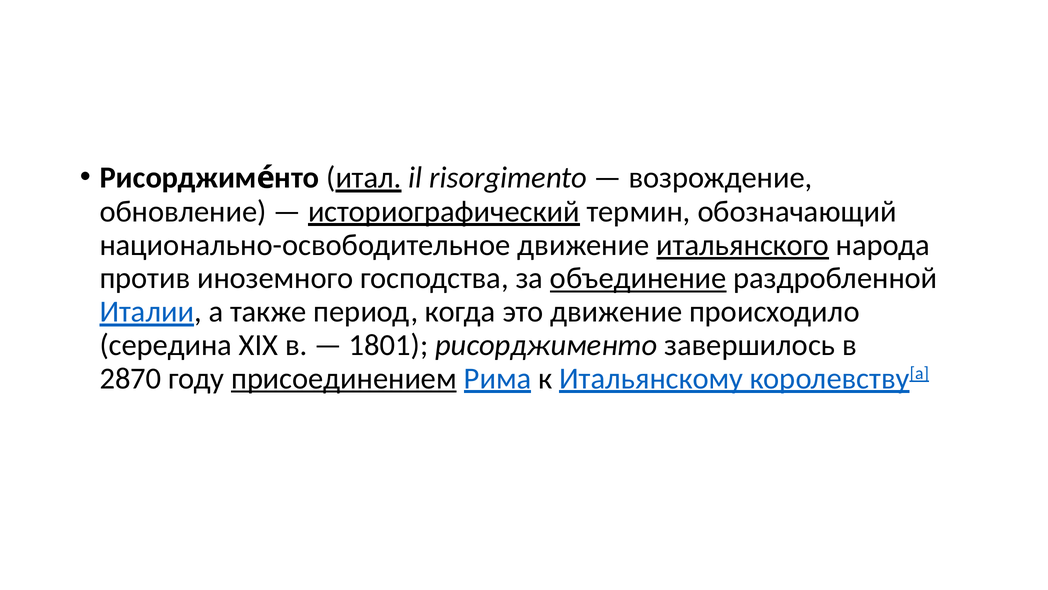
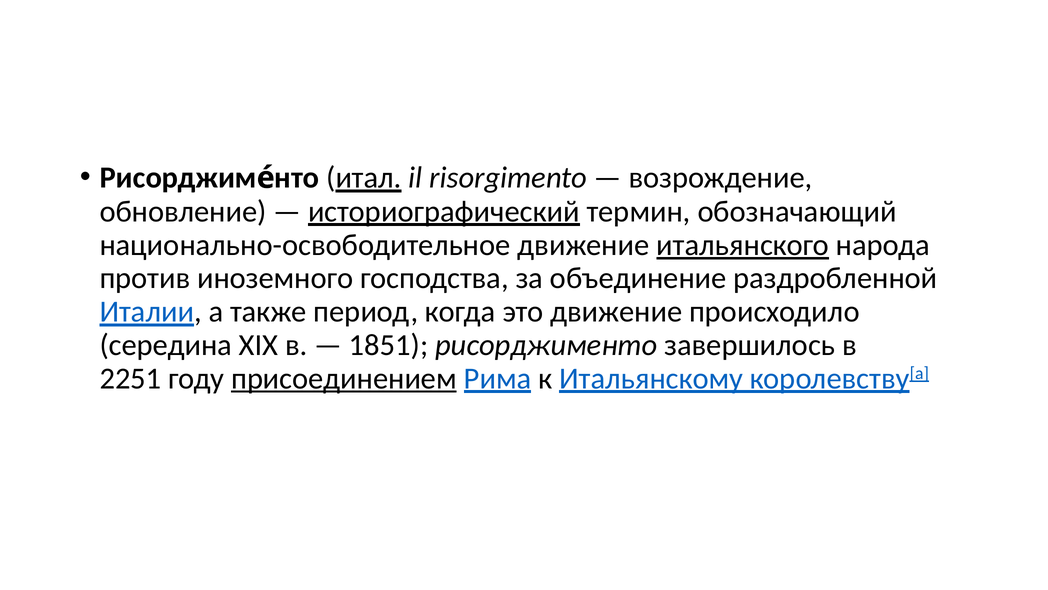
объединение underline: present -> none
1801: 1801 -> 1851
2870: 2870 -> 2251
